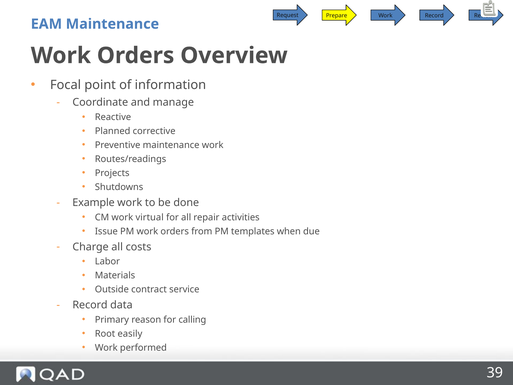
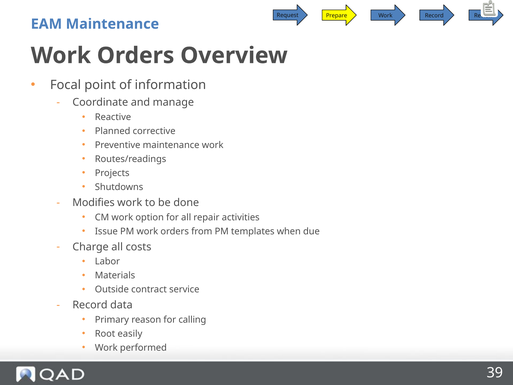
Example: Example -> Modifies
virtual: virtual -> option
